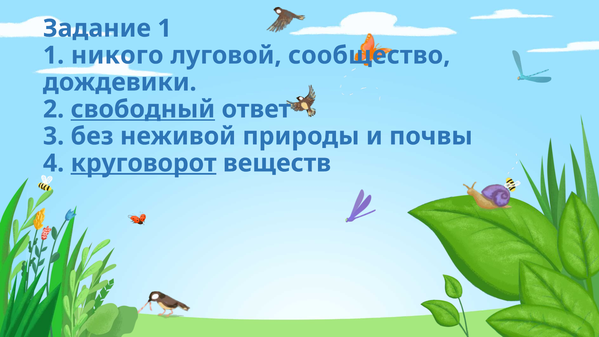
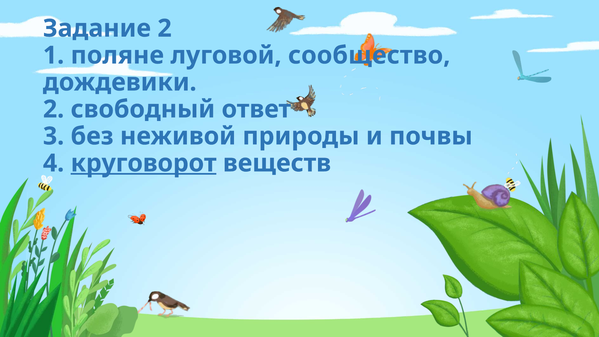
Задание 1: 1 -> 2
никого: никого -> поляне
свободный underline: present -> none
